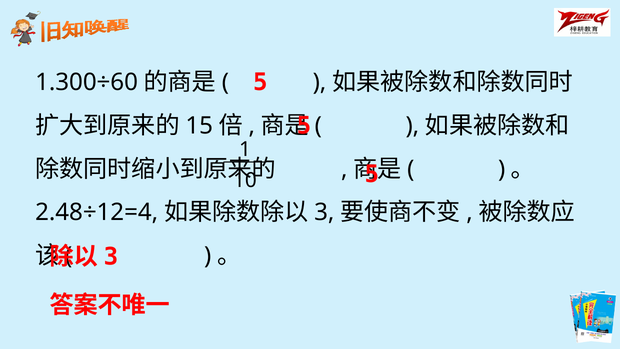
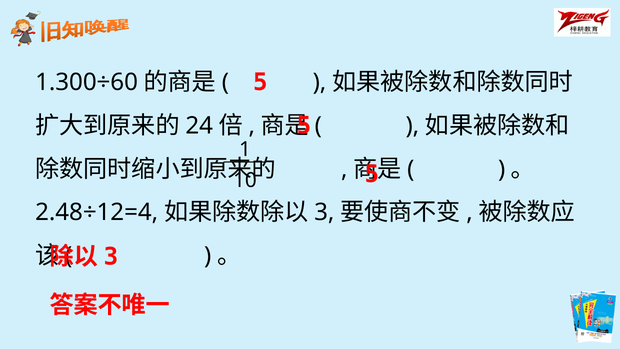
15: 15 -> 24
